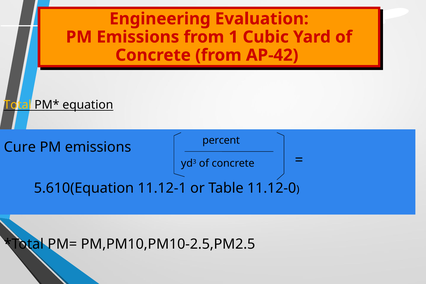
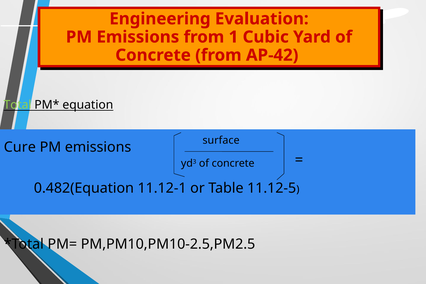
Total colour: yellow -> light green
percent: percent -> surface
5.610(Equation: 5.610(Equation -> 0.482(Equation
11.12-0: 11.12-0 -> 11.12-5
